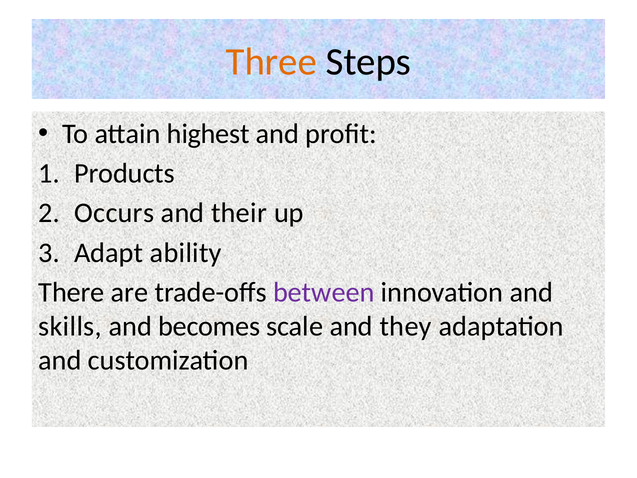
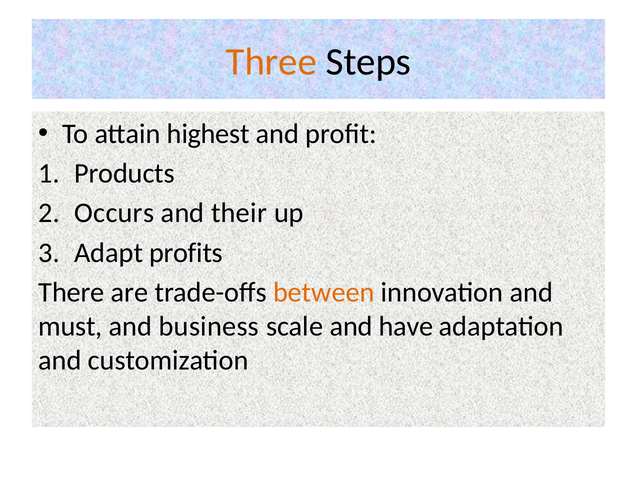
ability: ability -> profits
between colour: purple -> orange
skills: skills -> must
becomes: becomes -> business
they: they -> have
